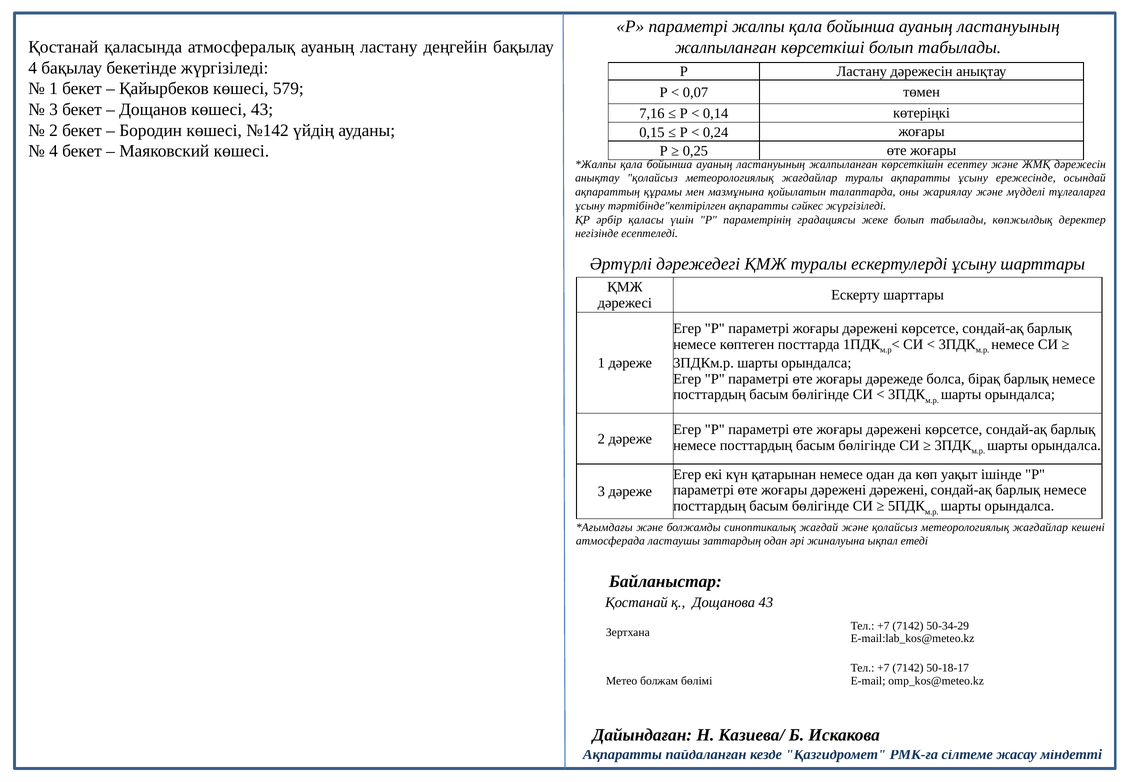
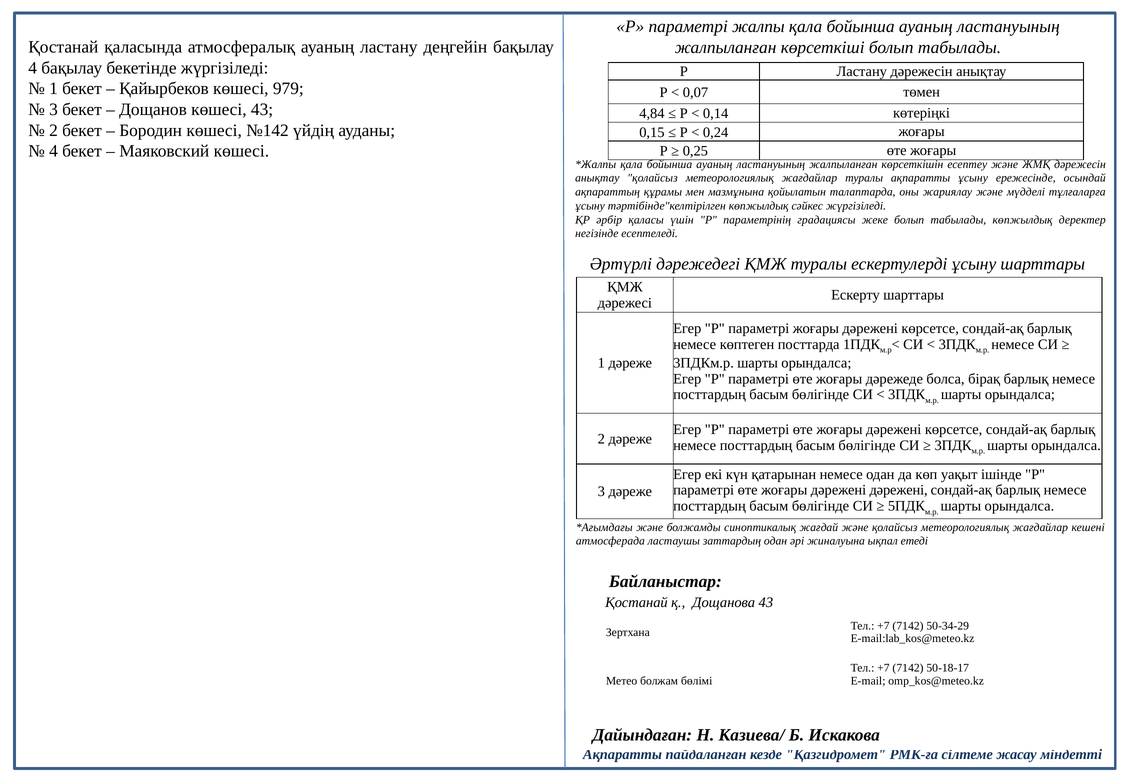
579: 579 -> 979
7,16: 7,16 -> 4,84
тәртібінде"келтірілген ақпаратты: ақпаратты -> көпжылдық
